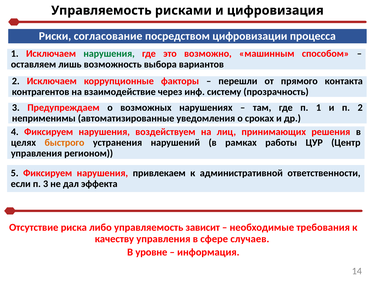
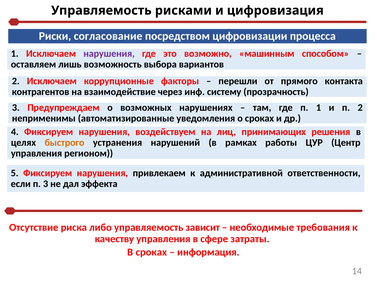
нарушения at (109, 54) colour: green -> purple
случаев: случаев -> затраты
В уровне: уровне -> сроках
